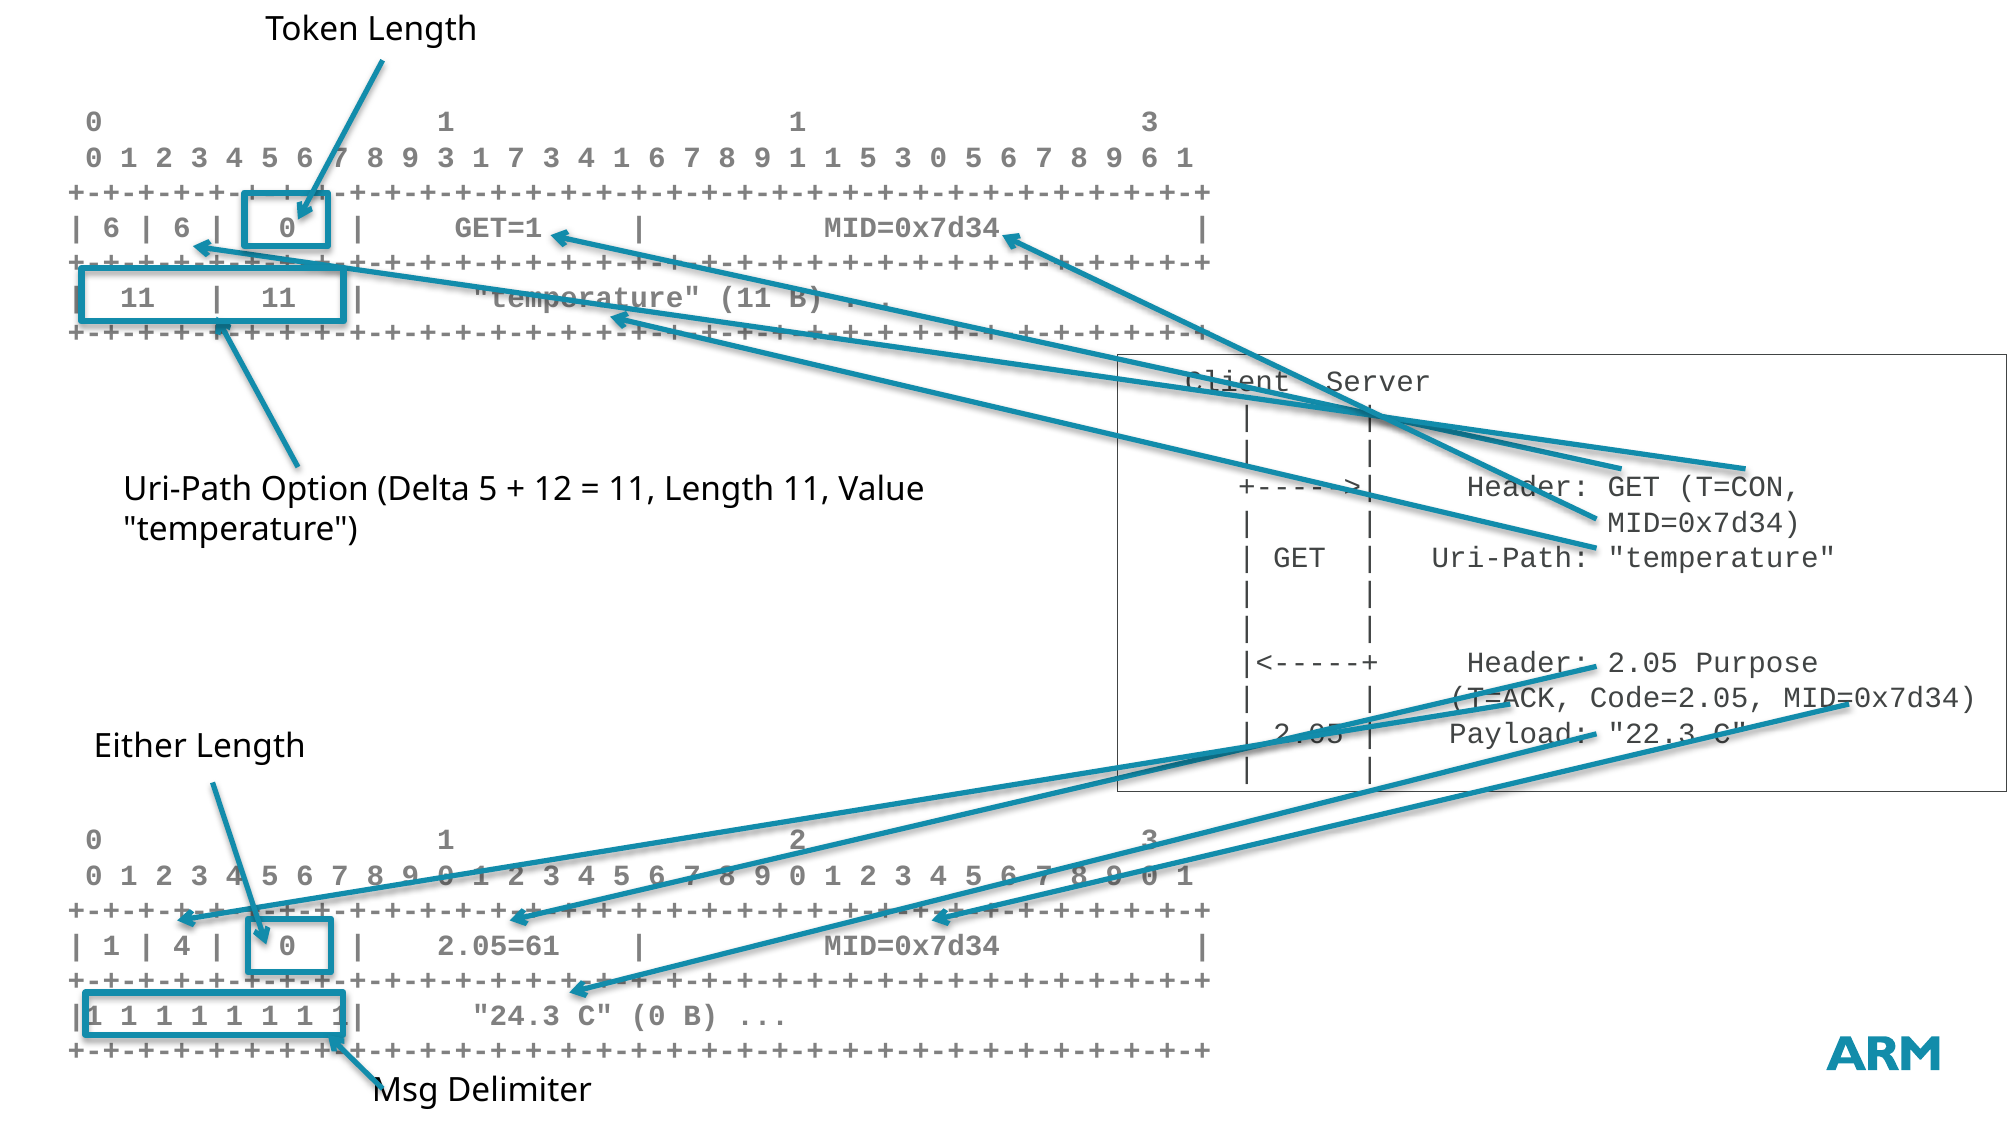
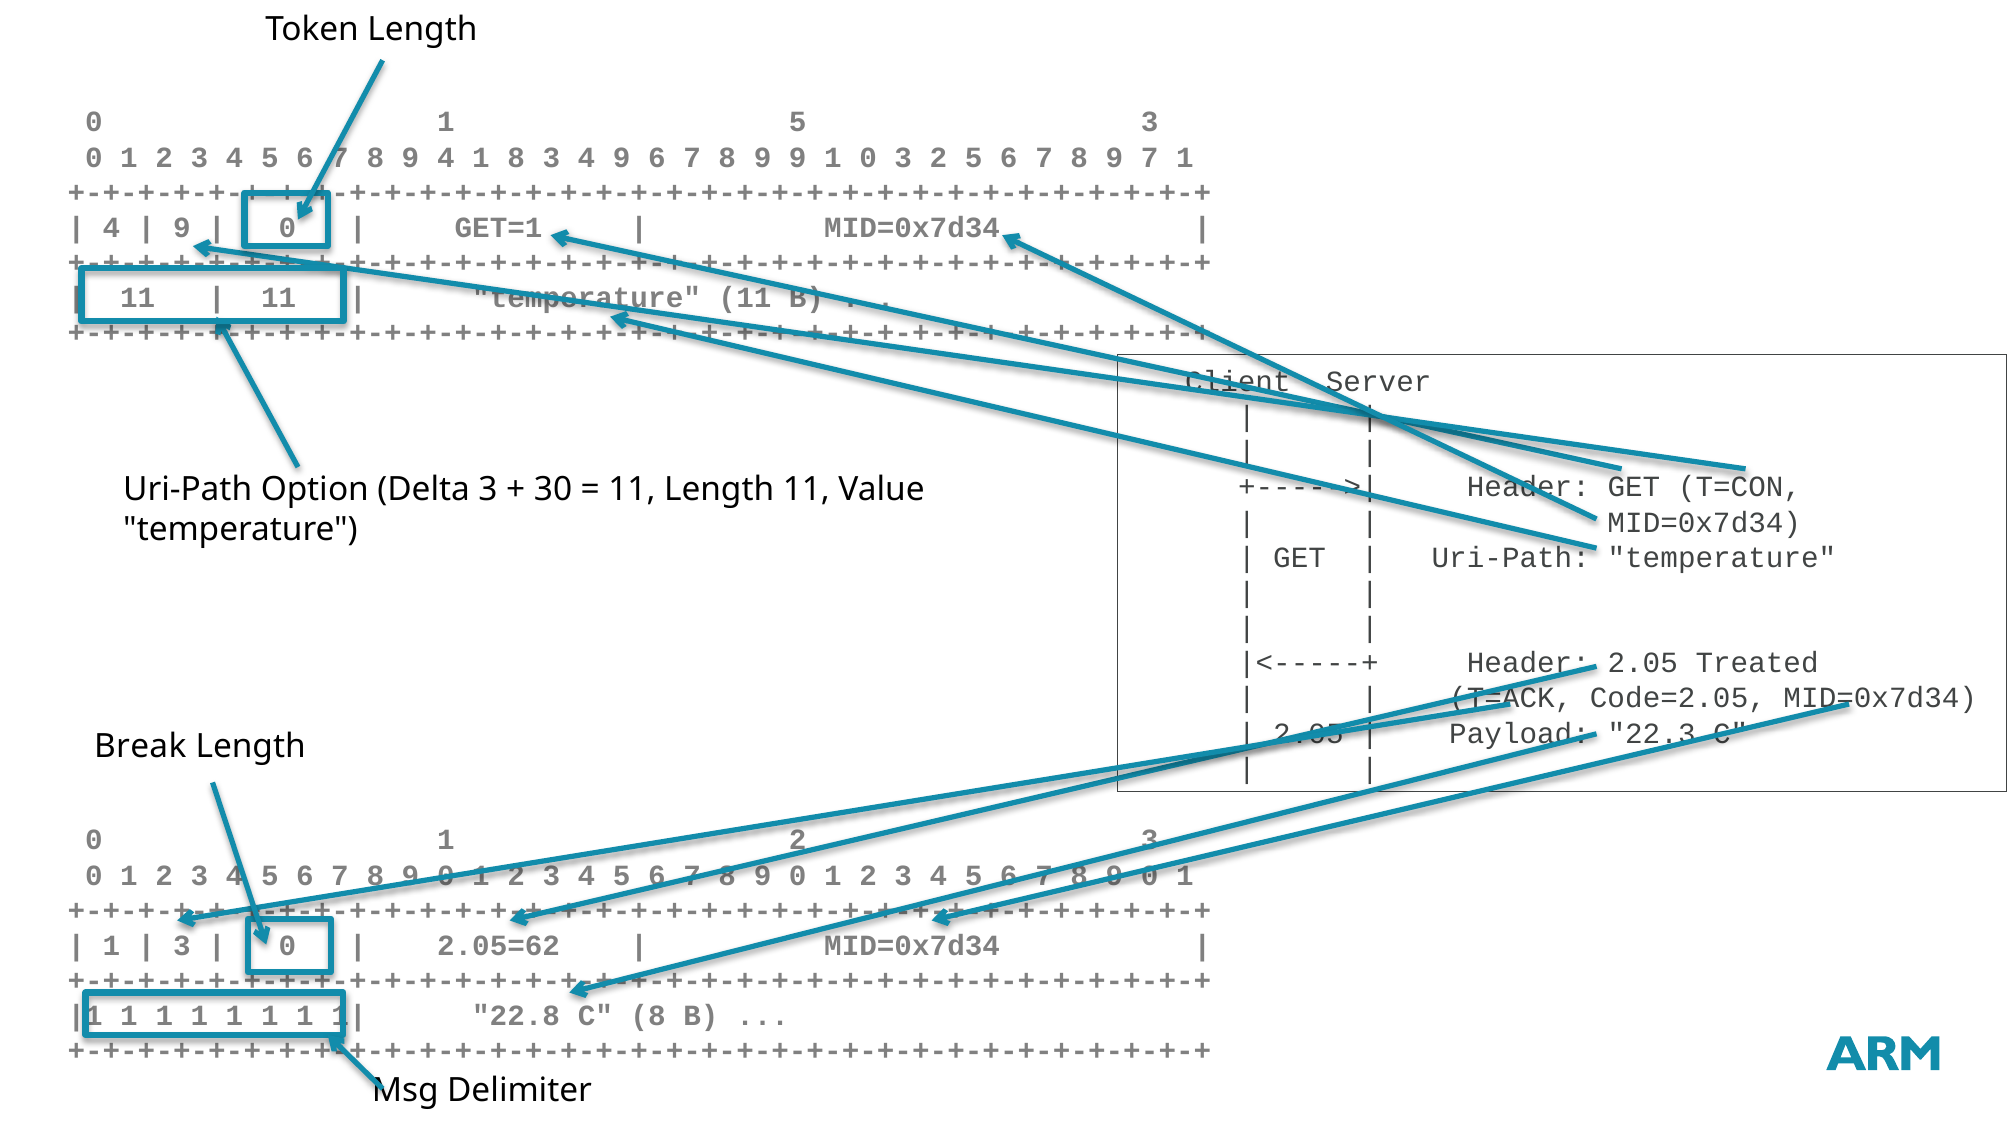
0 1 1: 1 -> 5
9 3: 3 -> 4
1 7: 7 -> 8
4 1: 1 -> 9
9 1: 1 -> 9
1 5: 5 -> 0
0 at (939, 157): 0 -> 2
9 6: 6 -> 7
6 at (111, 228): 6 -> 4
6 at (182, 228): 6 -> 9
Delta 5: 5 -> 3
12: 12 -> 30
Purpose: Purpose -> Treated
Either: Either -> Break
4 at (182, 946): 4 -> 3
2.05=61: 2.05=61 -> 2.05=62
24.3: 24.3 -> 22.8
C 0: 0 -> 8
